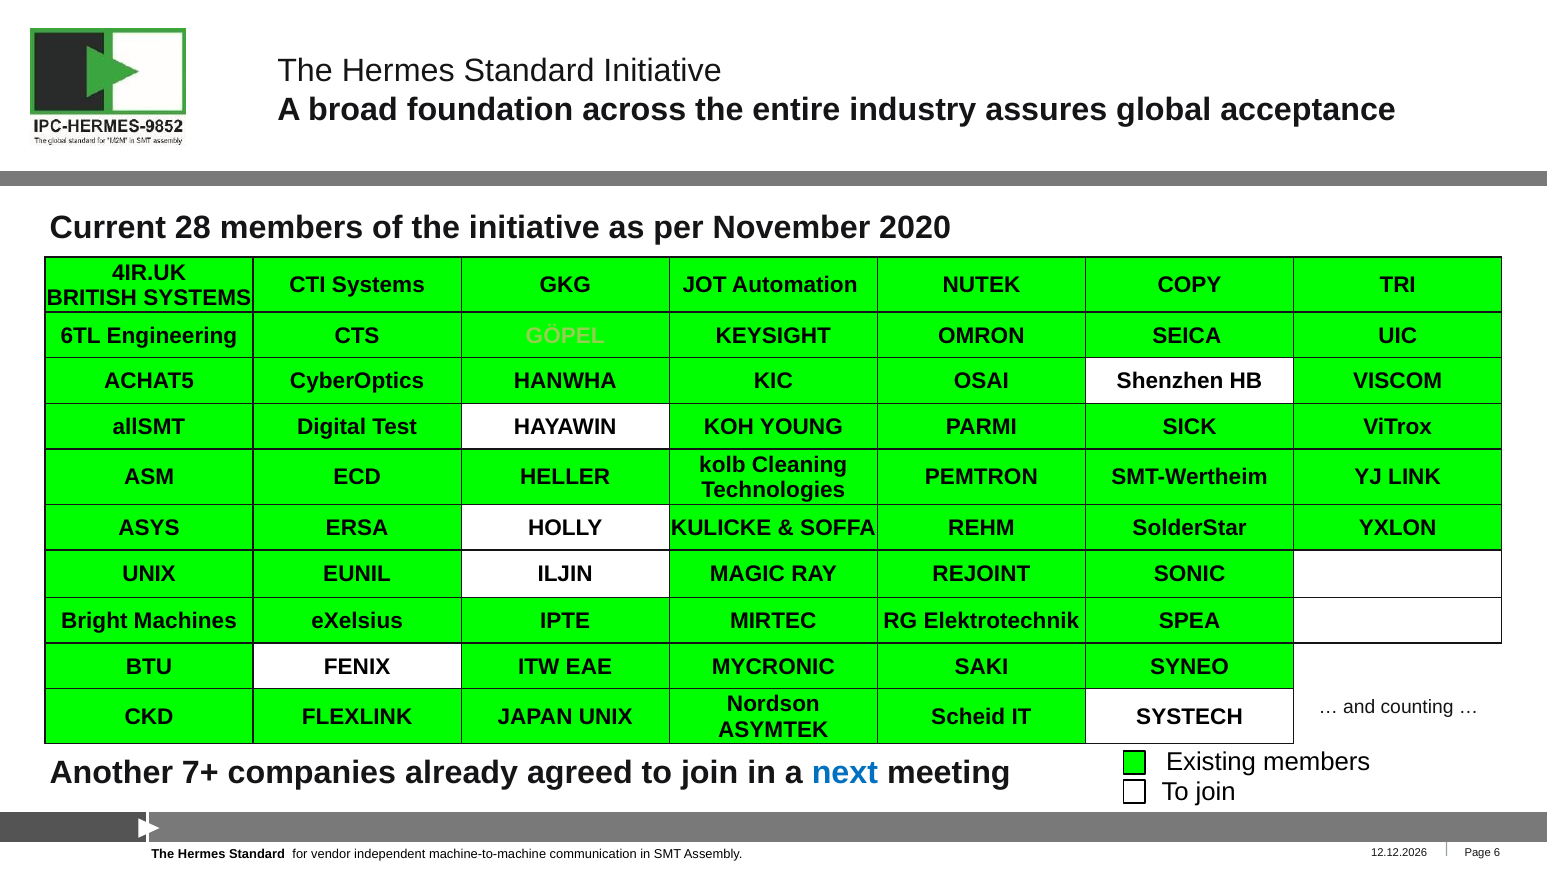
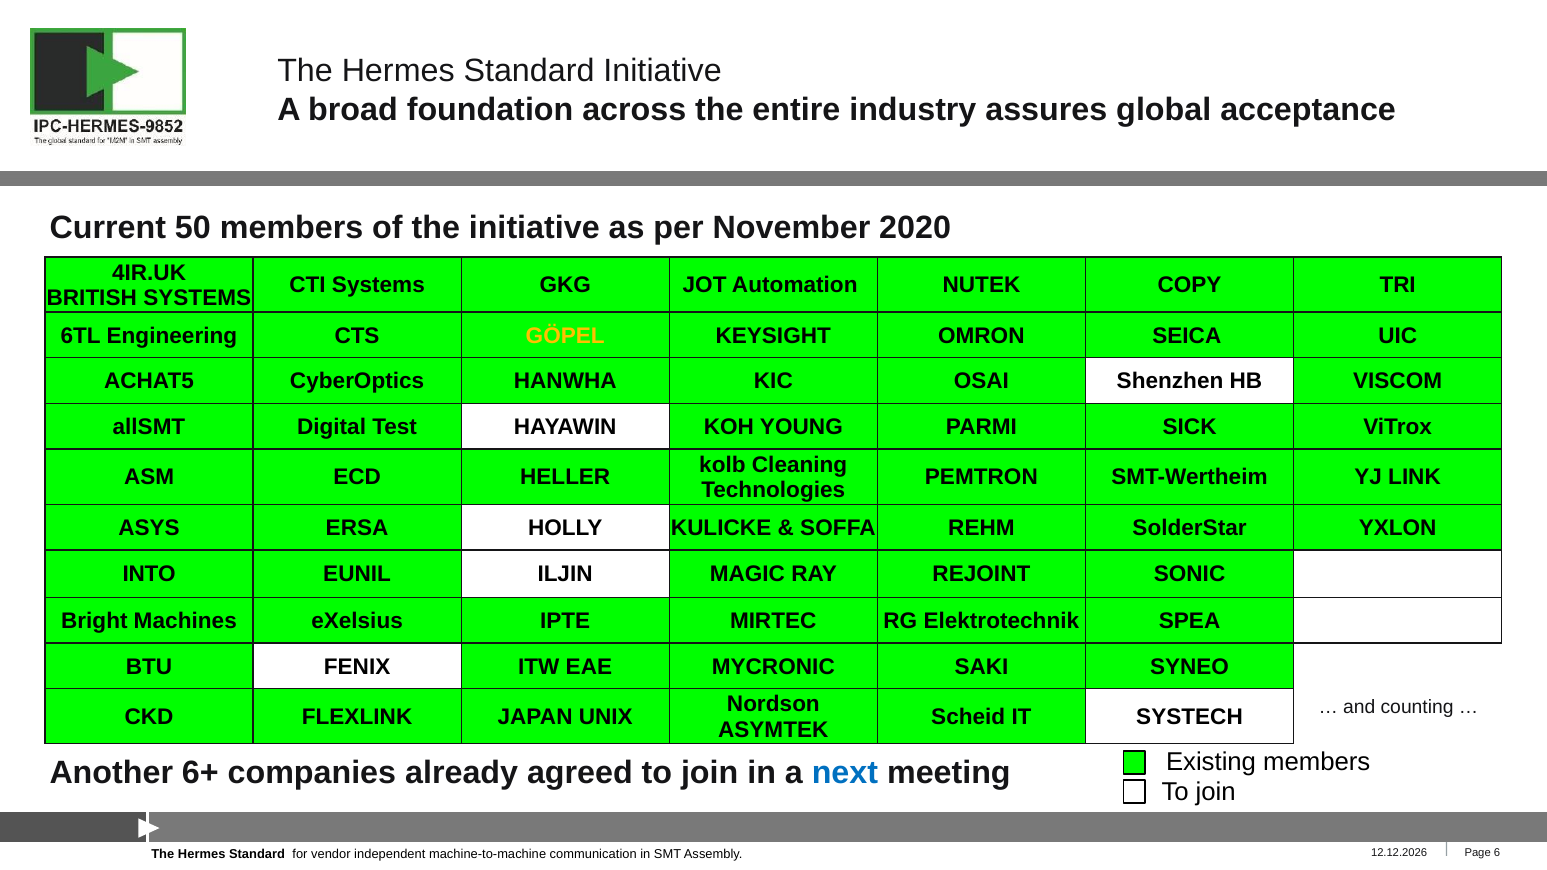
28: 28 -> 50
GÖPEL colour: light green -> yellow
UNIX at (149, 575): UNIX -> INTO
7+: 7+ -> 6+
